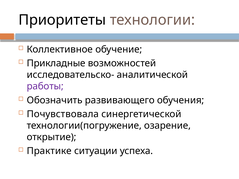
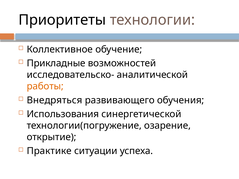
работы colour: purple -> orange
Обозначить: Обозначить -> Внедряться
Почувствовала: Почувствовала -> Использования
